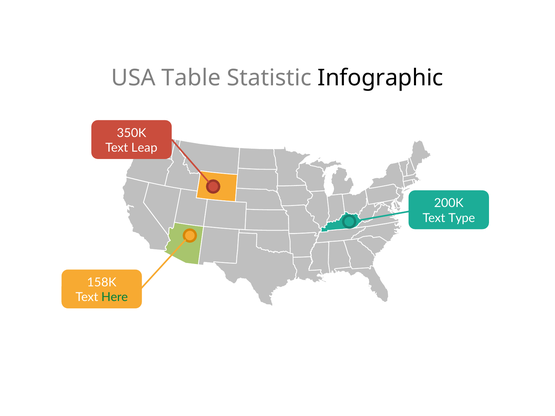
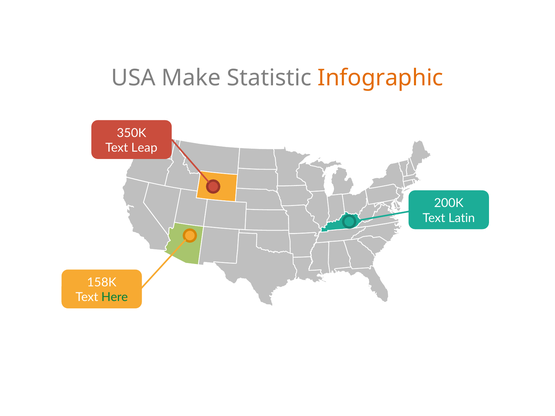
Table: Table -> Make
Infographic colour: black -> orange
Type: Type -> Latin
